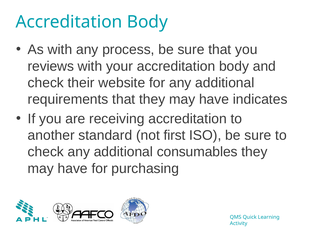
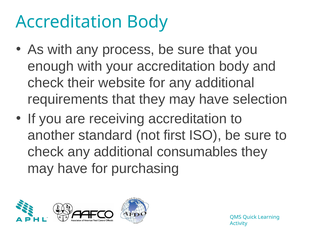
reviews: reviews -> enough
indicates: indicates -> selection
